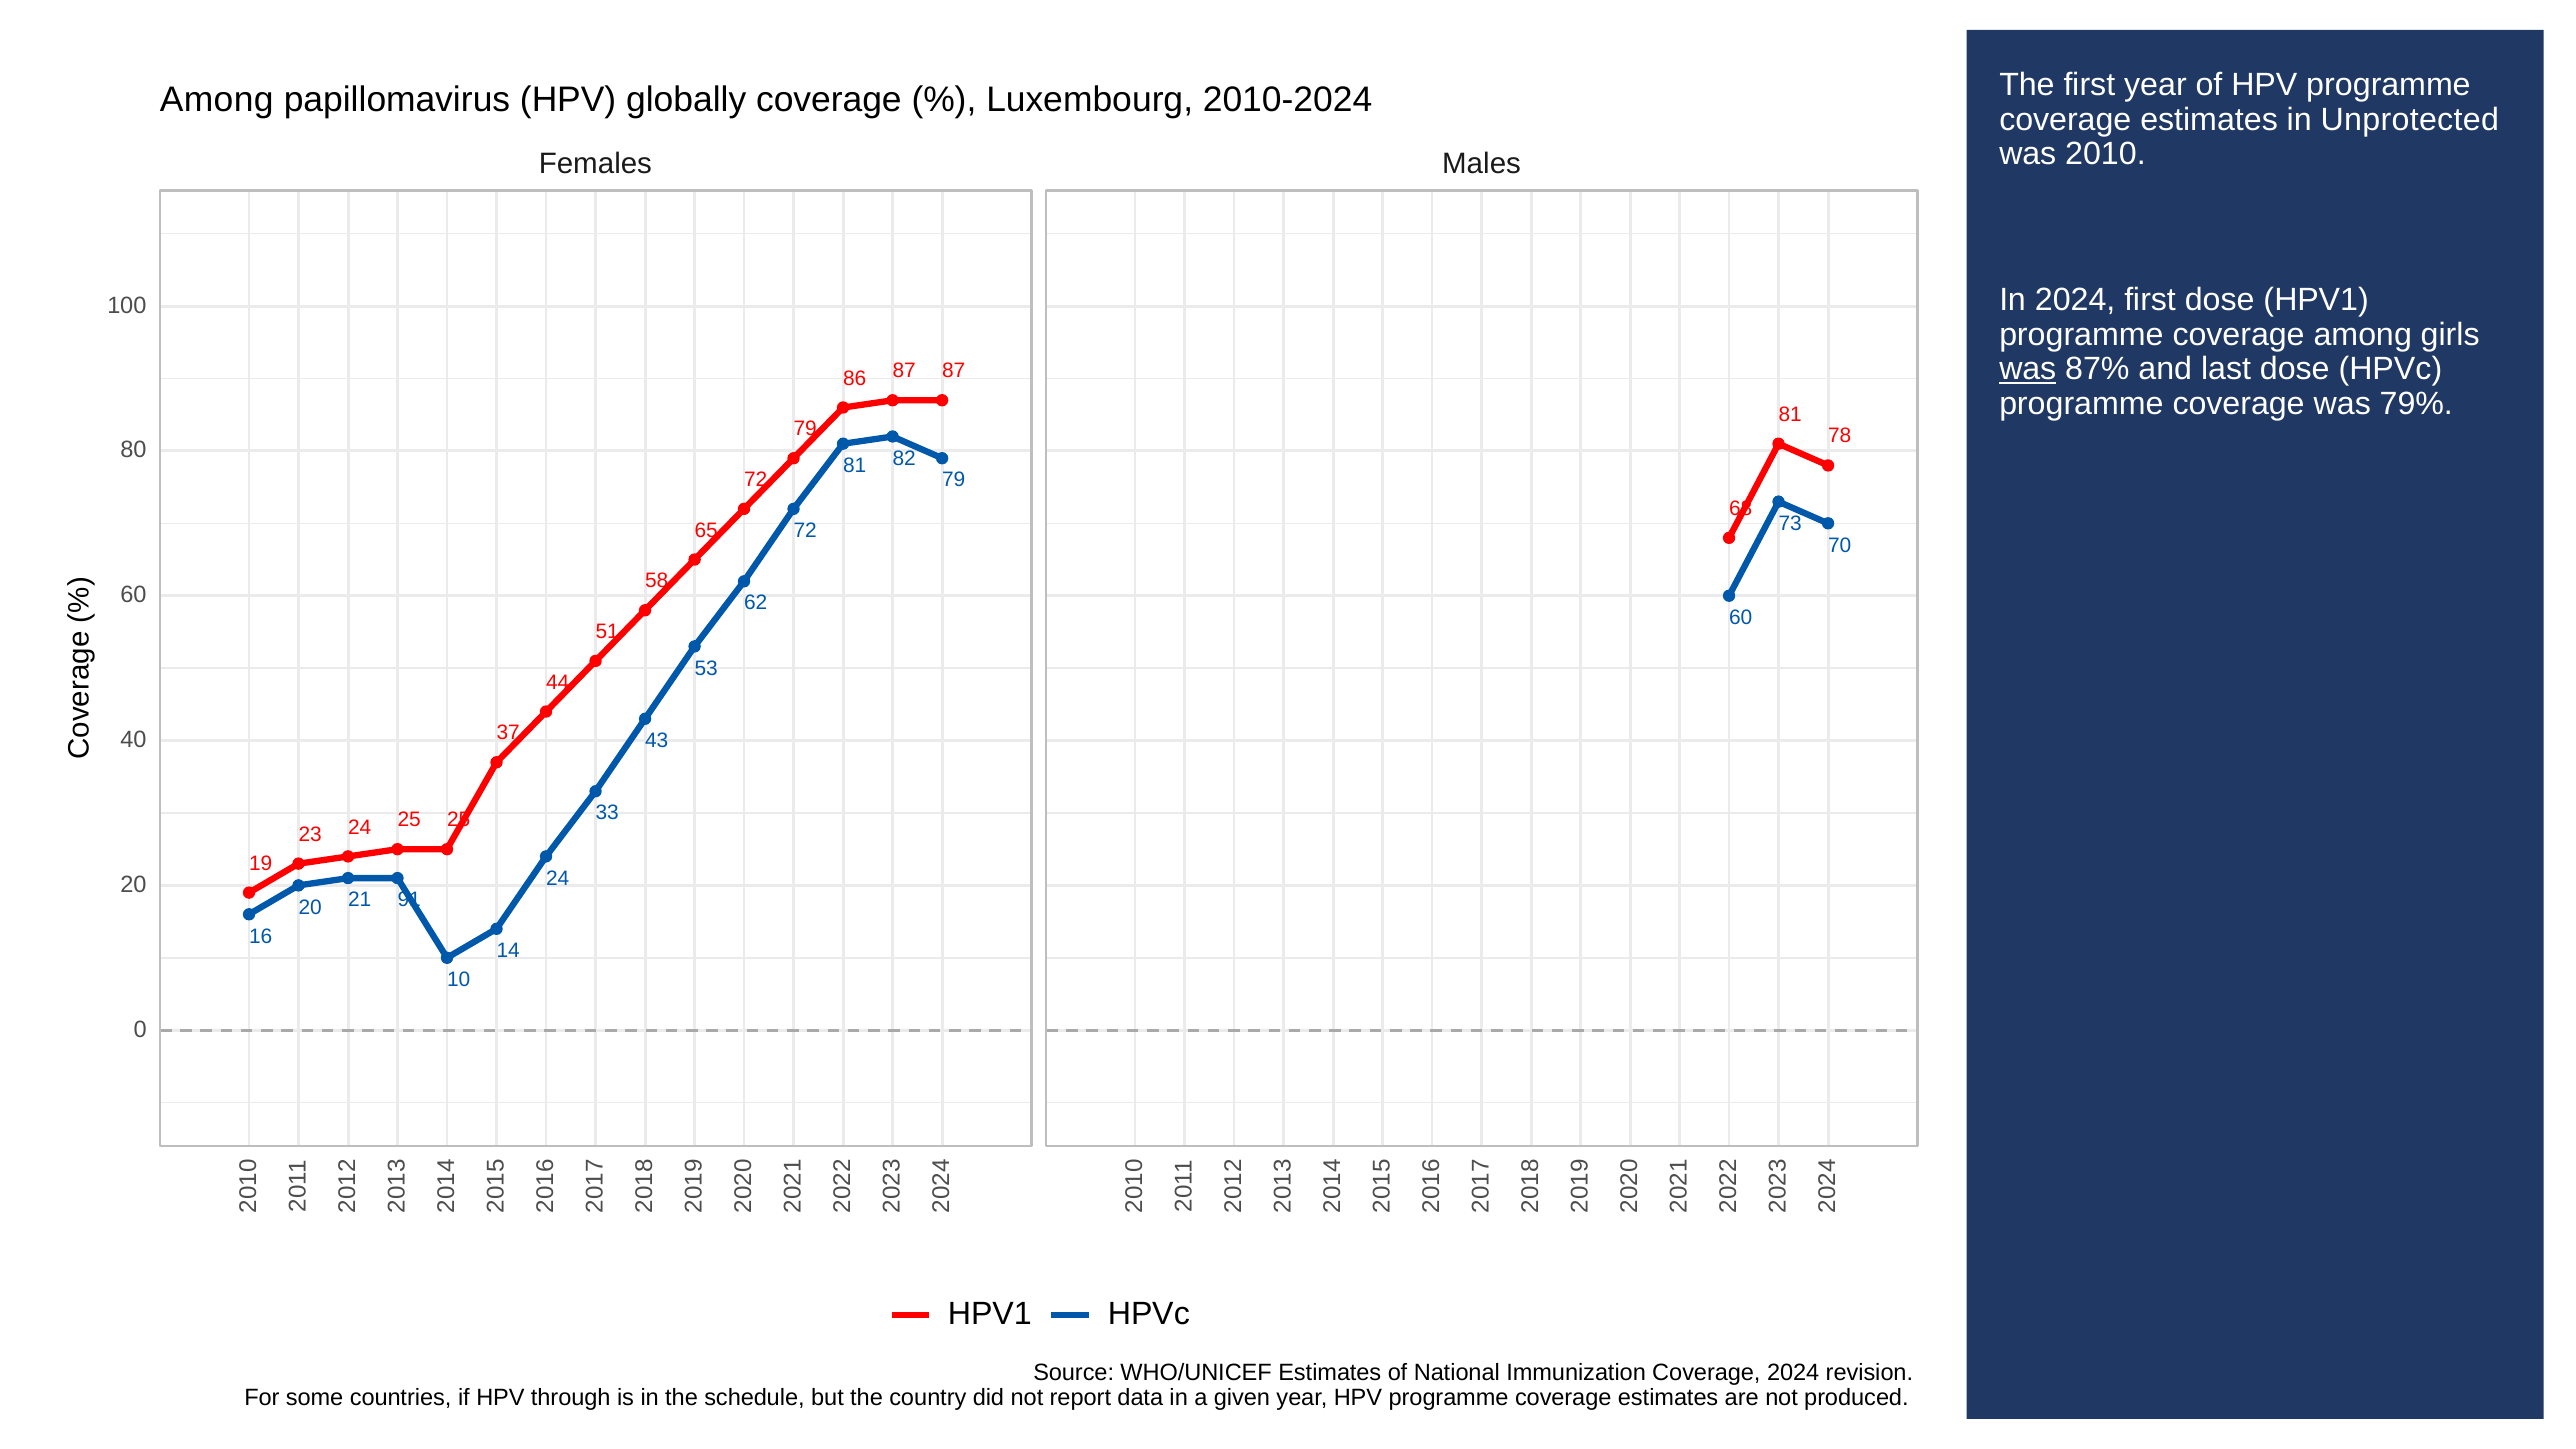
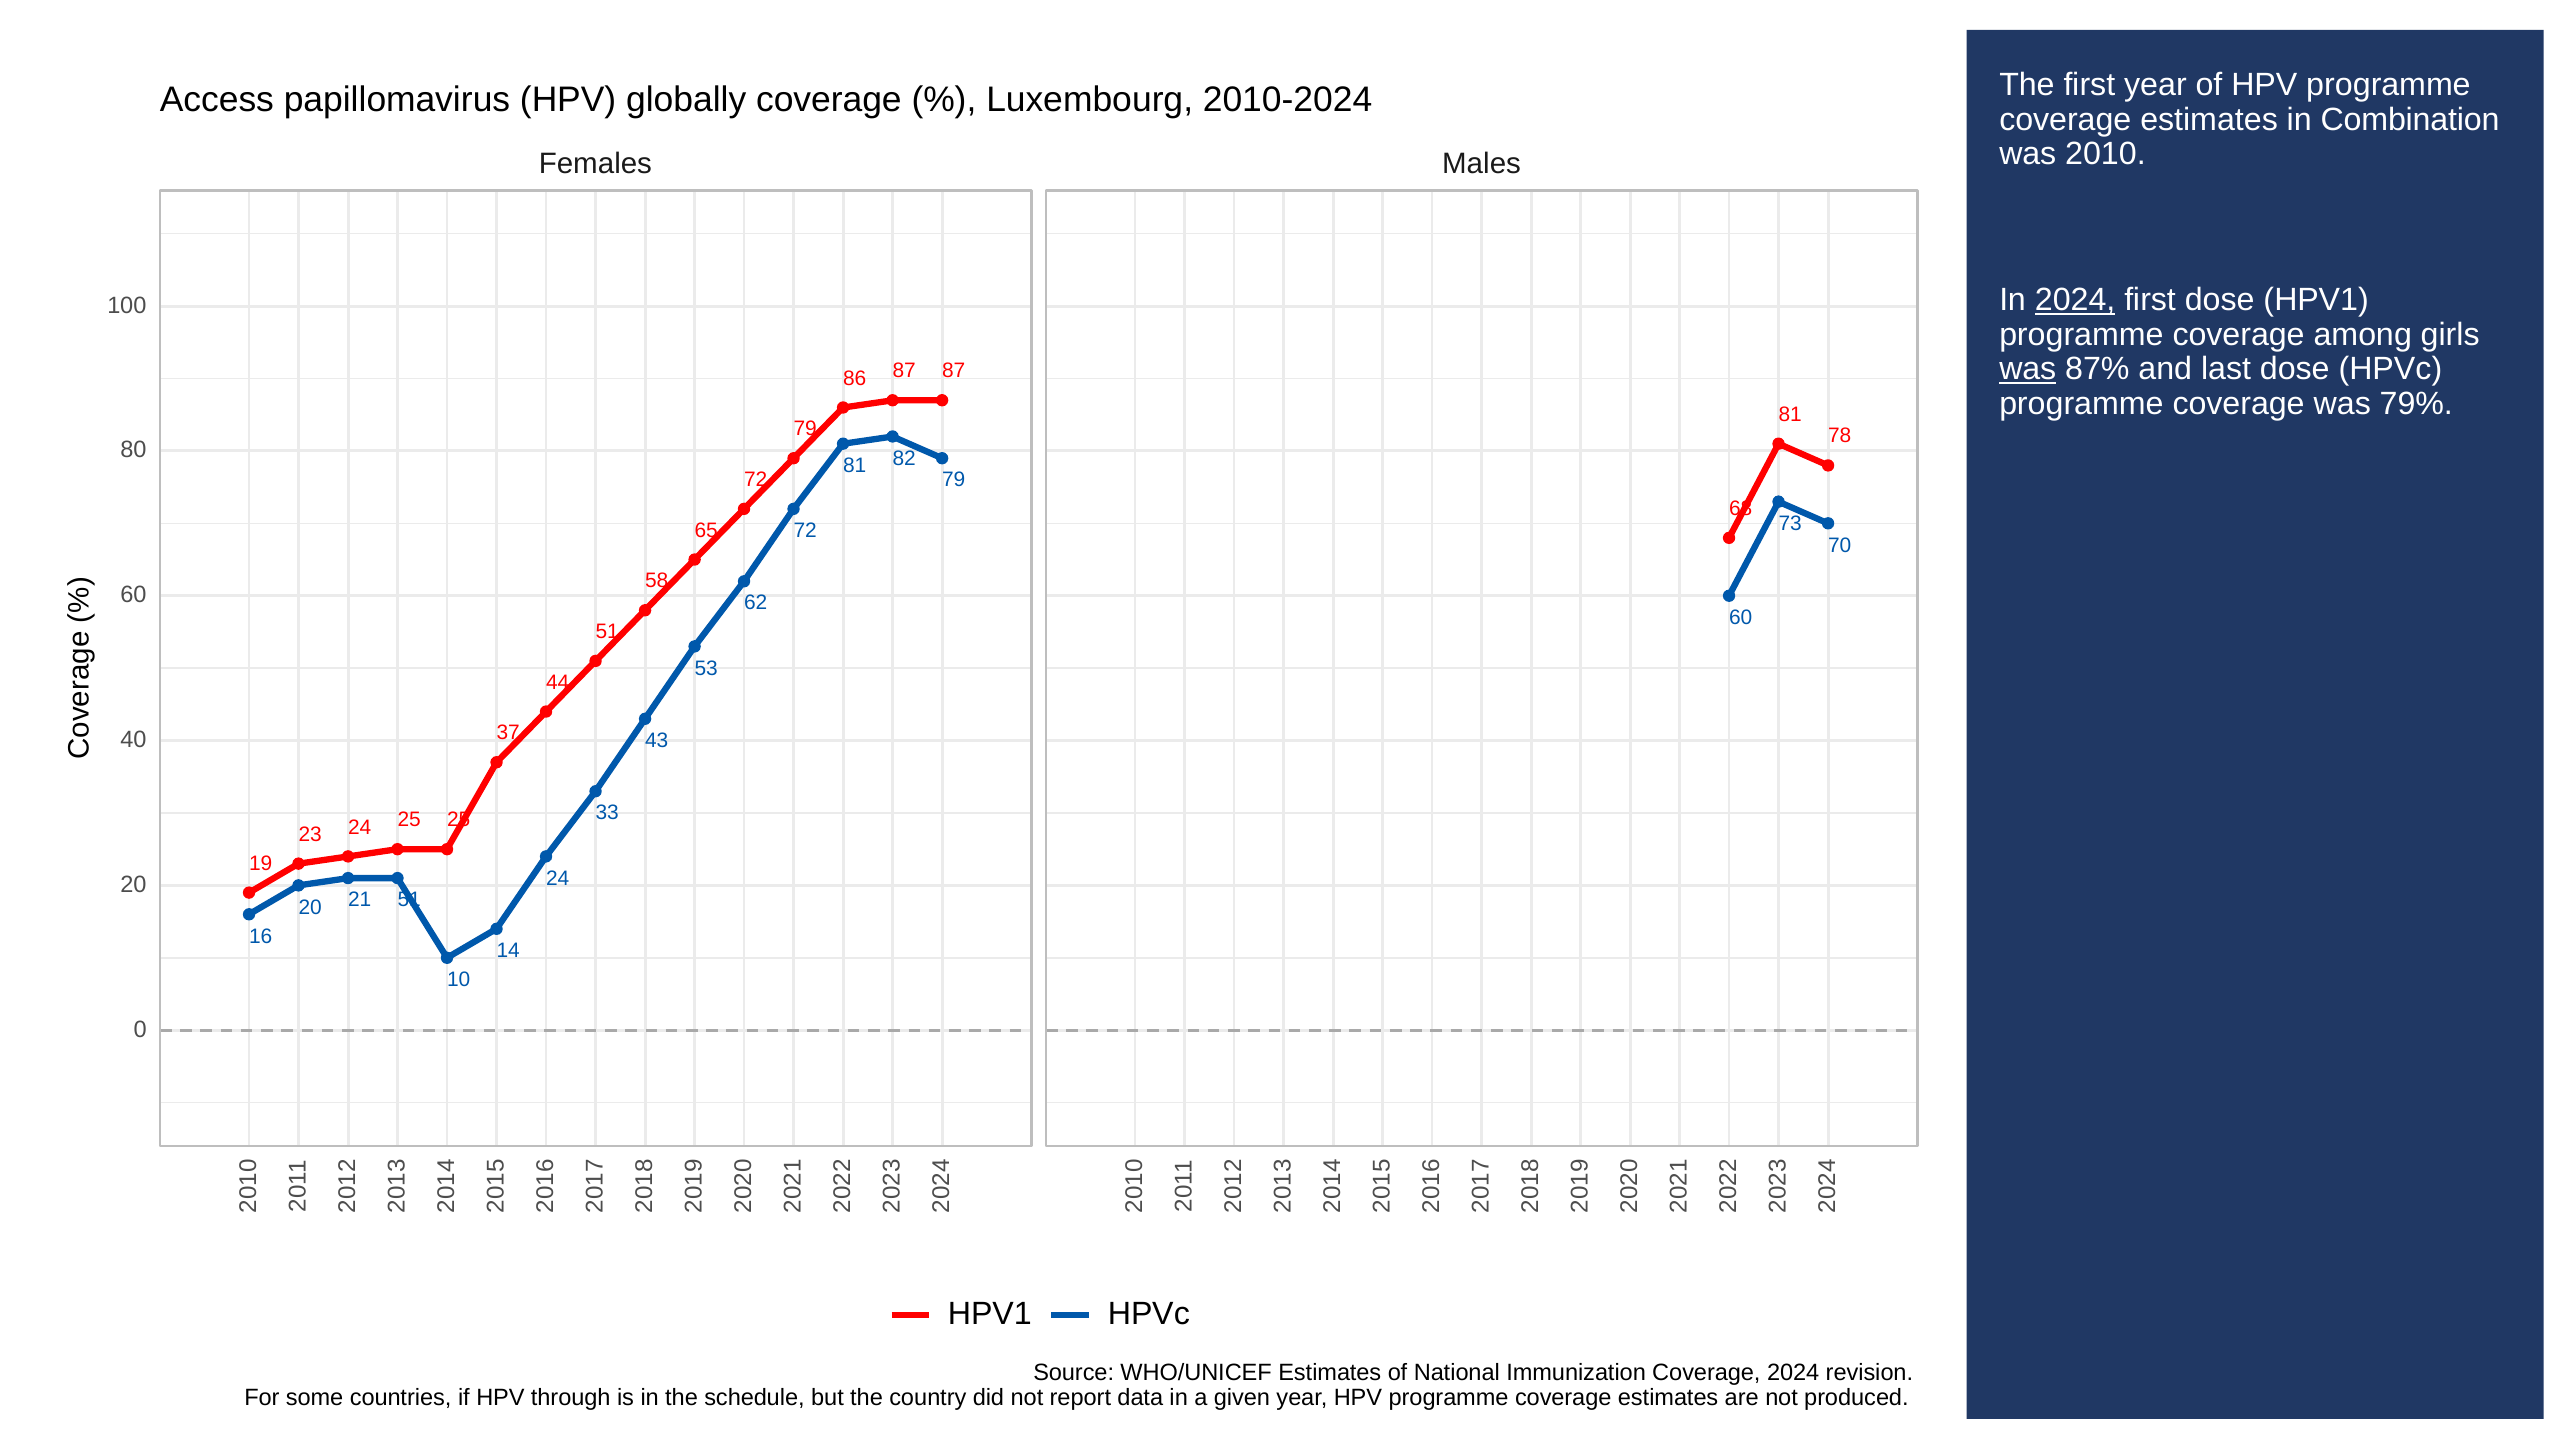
Among at (217, 100): Among -> Access
Unprotected: Unprotected -> Combination
2024 at (2075, 300) underline: none -> present
21 91: 91 -> 51
